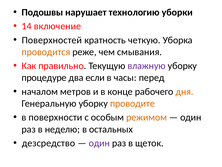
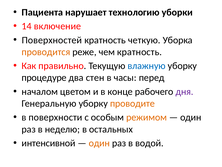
Подошвы: Подошвы -> Пациента
чем смывания: смывания -> кратность
влажную colour: purple -> blue
если: если -> стен
метров: метров -> цветом
дня colour: orange -> purple
дезсредство: дезсредство -> интенсивной
один at (99, 143) colour: purple -> orange
щеток: щеток -> водой
